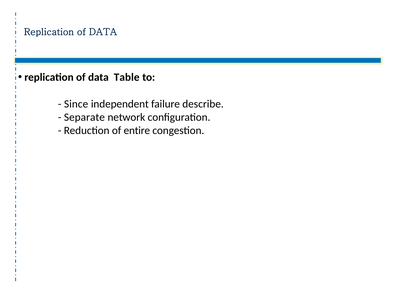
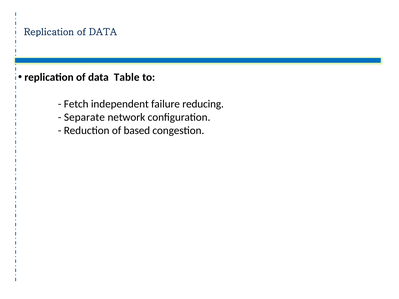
Since: Since -> Fetch
describe: describe -> reducing
entire: entire -> based
